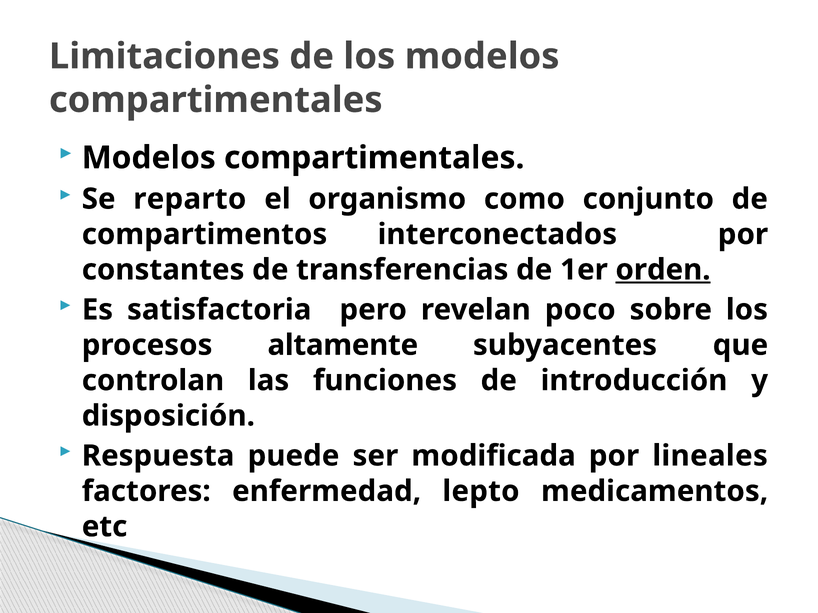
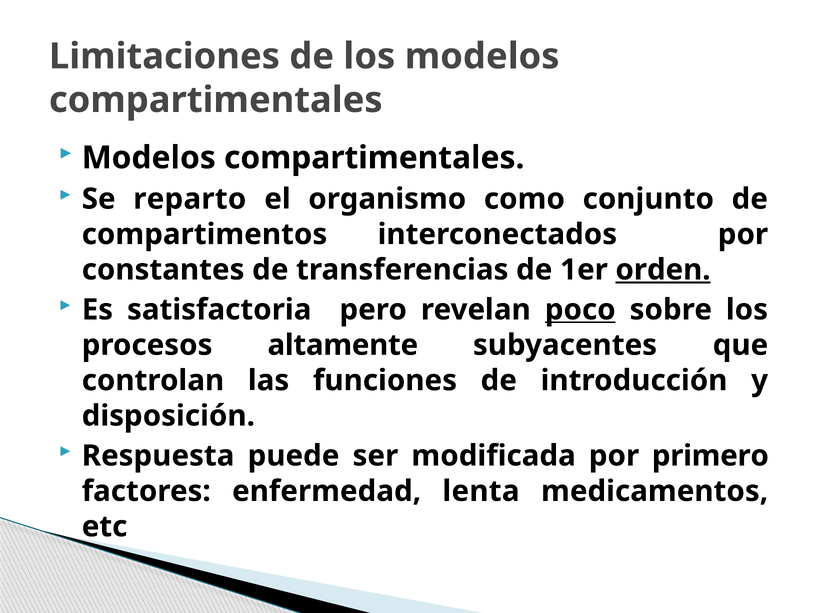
poco underline: none -> present
lineales: lineales -> primero
lepto: lepto -> lenta
